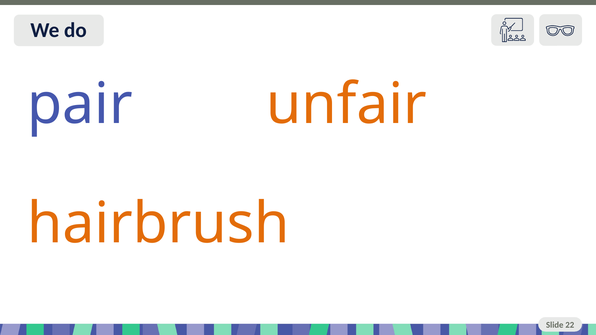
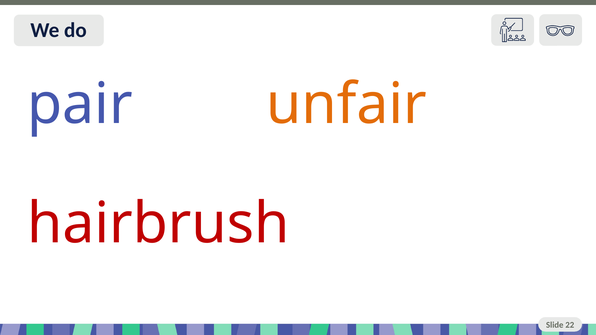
hairbrush colour: orange -> red
